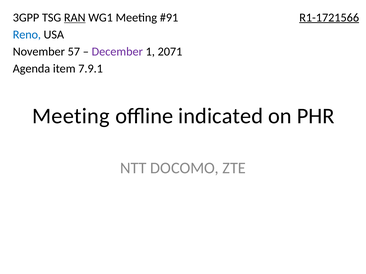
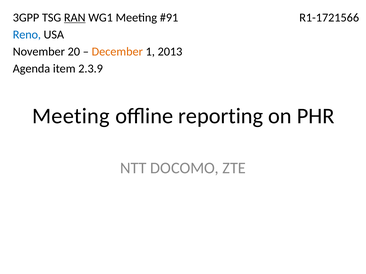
R1-1721566 underline: present -> none
57: 57 -> 20
December colour: purple -> orange
2071: 2071 -> 2013
7.9.1: 7.9.1 -> 2.3.9
indicated: indicated -> reporting
